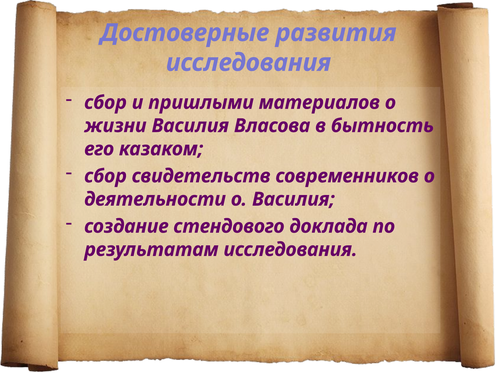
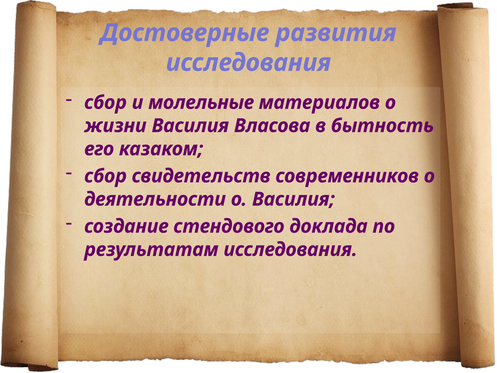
пришлыми: пришлыми -> молельные
